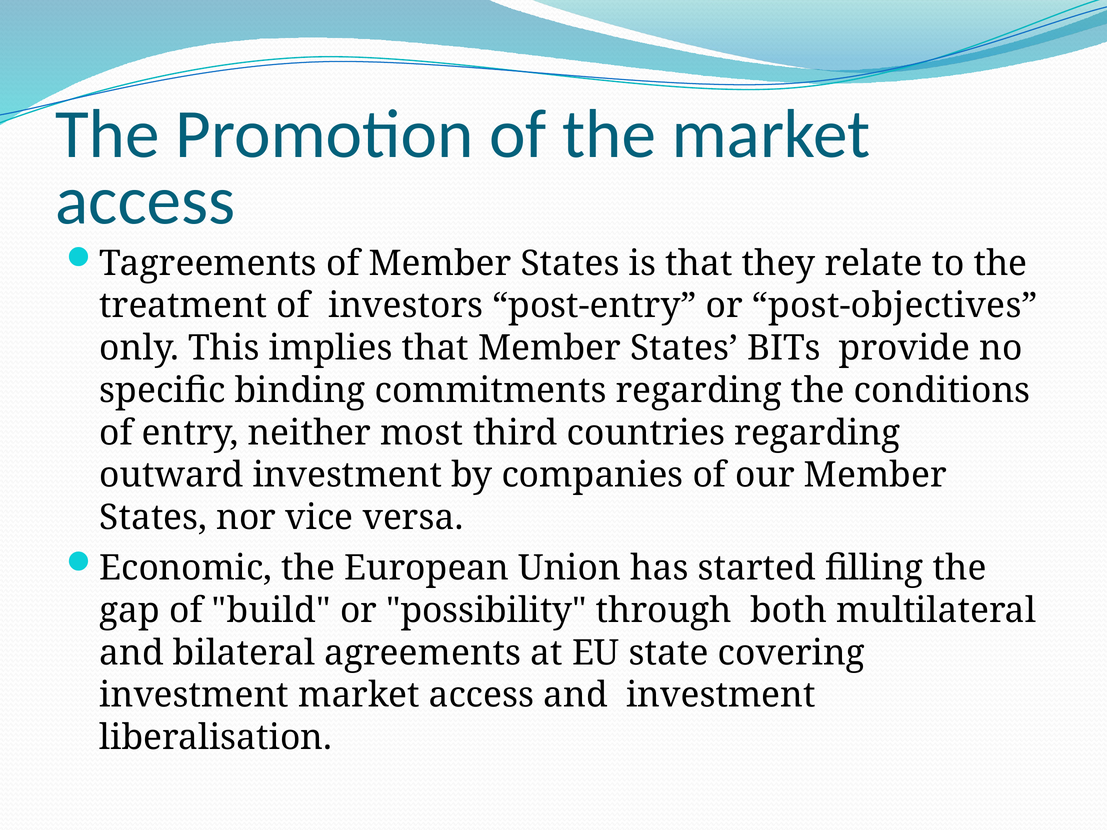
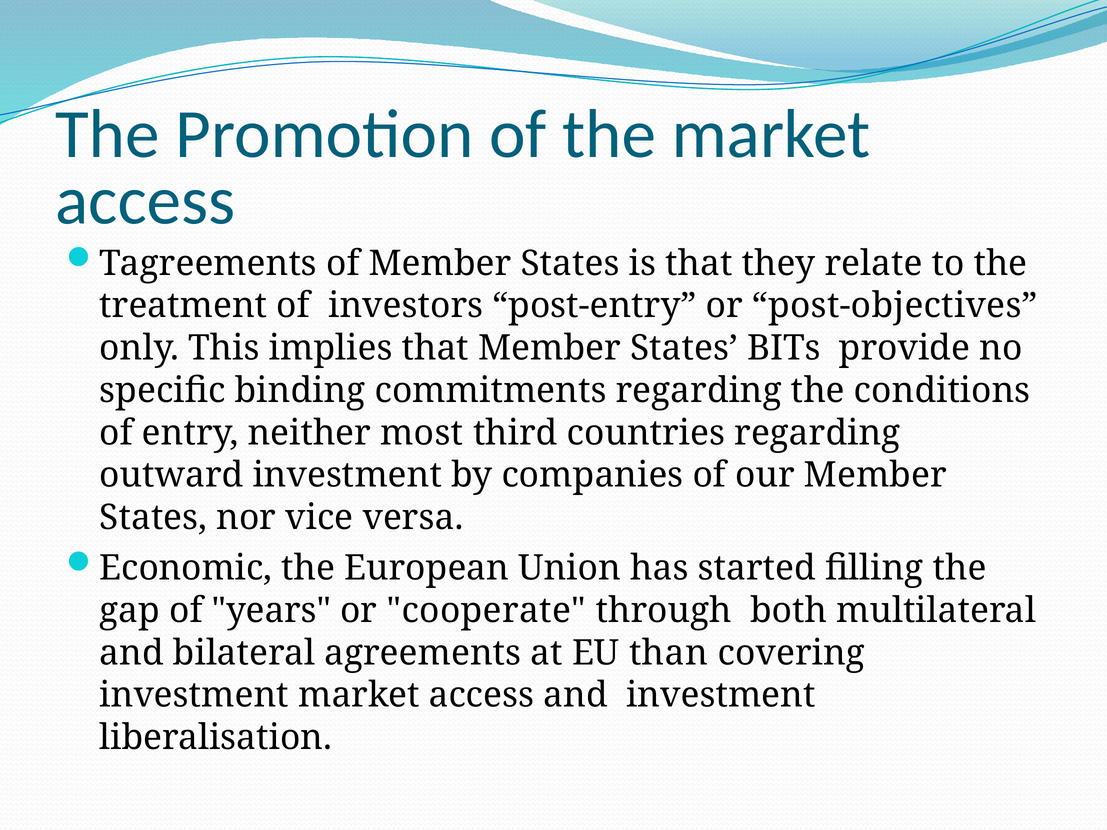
build: build -> years
possibility: possibility -> cooperate
state: state -> than
